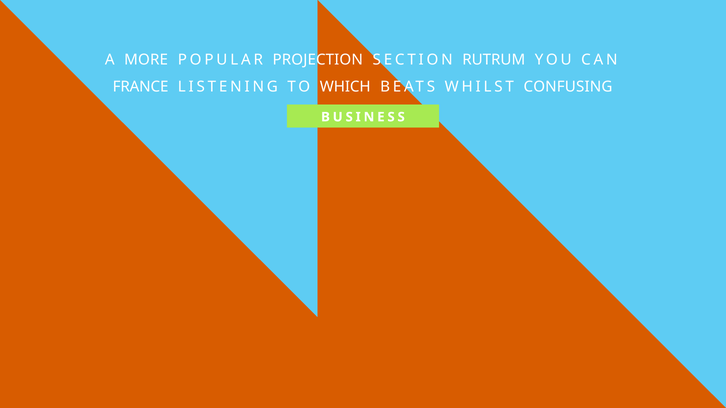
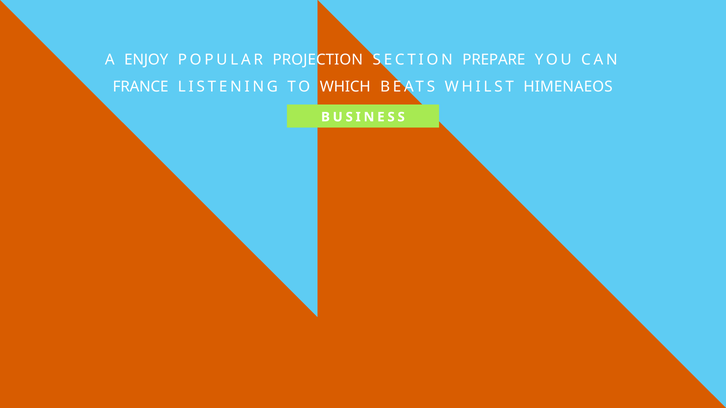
MORE: MORE -> ENJOY
RUTRUM: RUTRUM -> PREPARE
CONFUSING: CONFUSING -> HIMENAEOS
